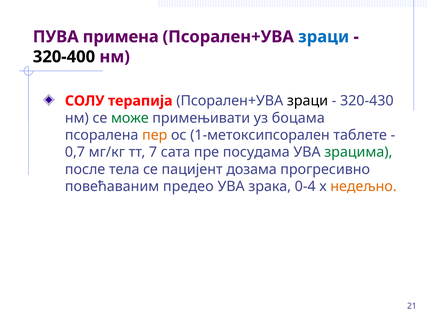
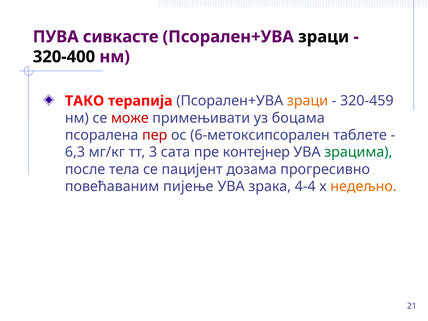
примена: примена -> сивкасте
зраци at (324, 37) colour: blue -> black
СОЛУ: СОЛУ -> ТАКО
зраци at (308, 101) colour: black -> orange
320-430: 320-430 -> 320-459
може colour: green -> red
пер colour: orange -> red
1-метоксипсорален: 1-метоксипсорален -> 6-метоксипсорален
0,7: 0,7 -> 6,3
7: 7 -> 3
посудама: посудама -> контејнер
предео: предео -> пијење
0-4: 0-4 -> 4-4
